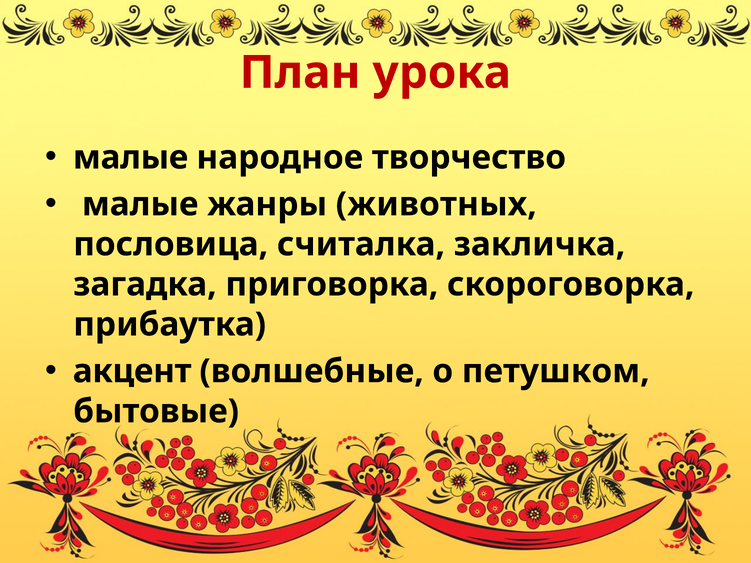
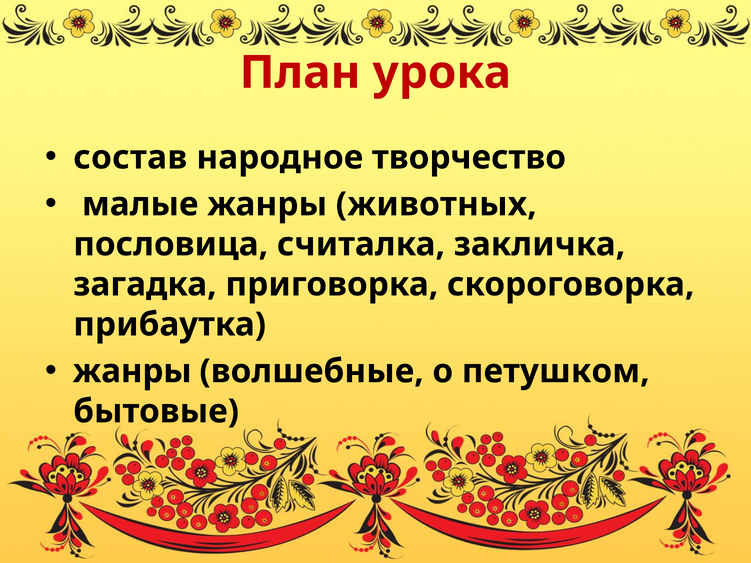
малые at (131, 158): малые -> состав
акцент at (132, 371): акцент -> жанры
